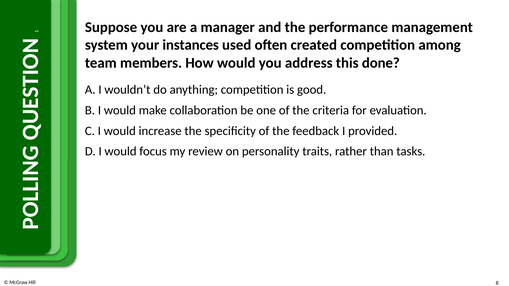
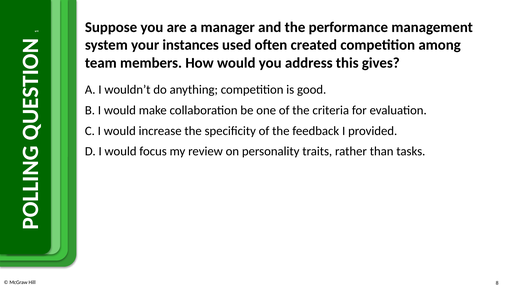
done: done -> gives
